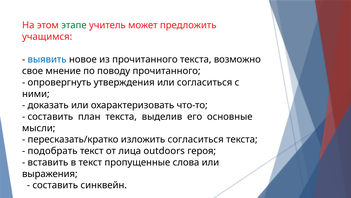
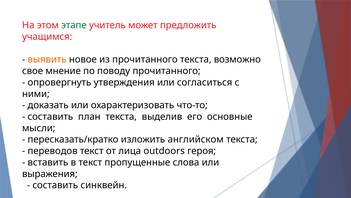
выявить colour: blue -> orange
изложить согласиться: согласиться -> английском
подобрать: подобрать -> переводов
